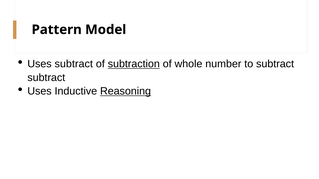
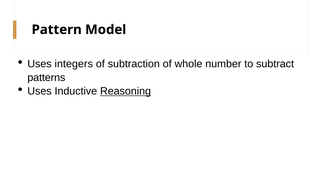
Uses subtract: subtract -> integers
subtraction underline: present -> none
subtract at (46, 78): subtract -> patterns
